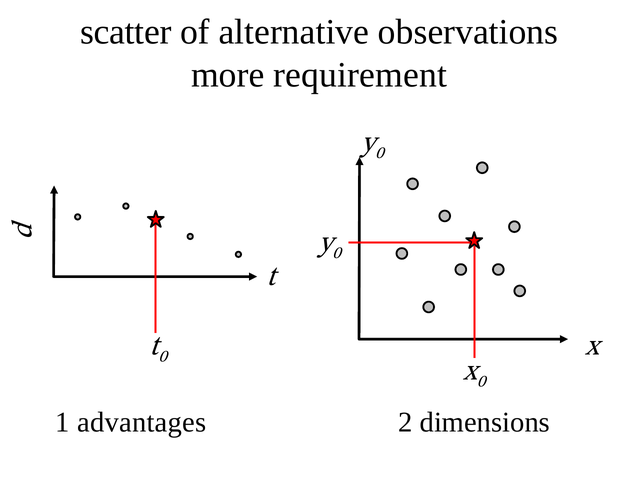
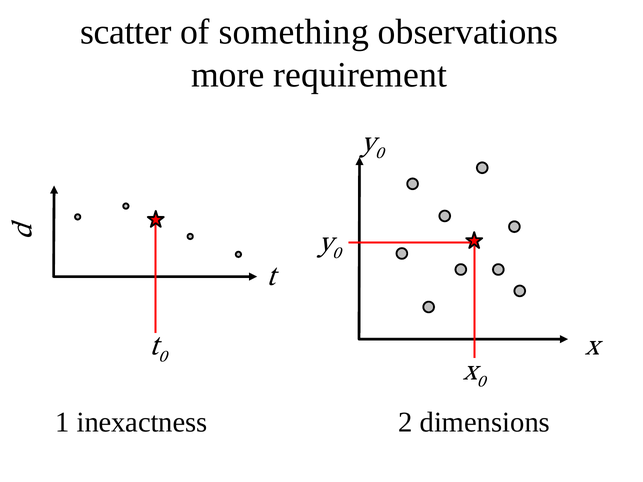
alternative: alternative -> something
advantages: advantages -> inexactness
